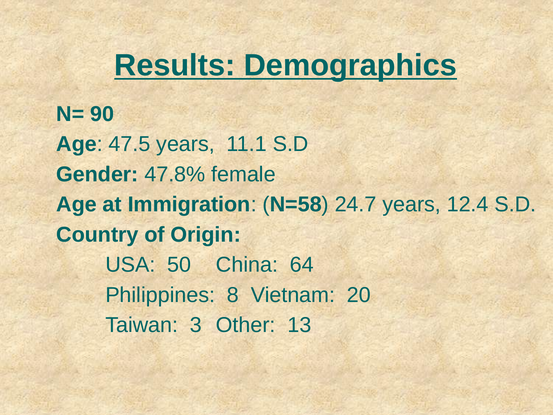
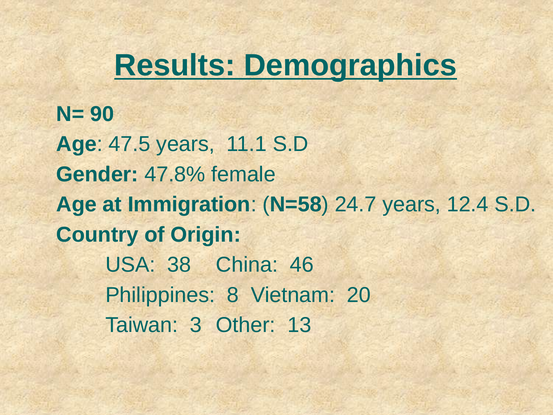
50: 50 -> 38
64: 64 -> 46
